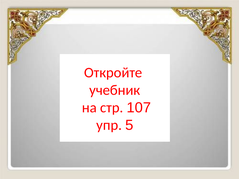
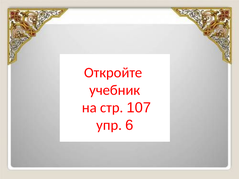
5: 5 -> 6
